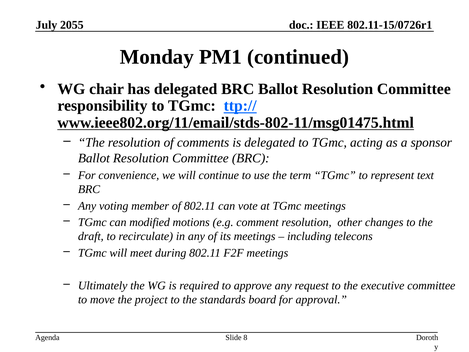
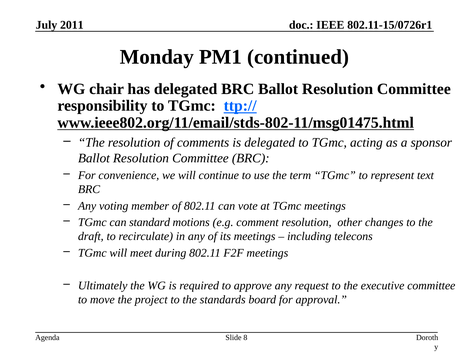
2055: 2055 -> 2011
modified: modified -> standard
